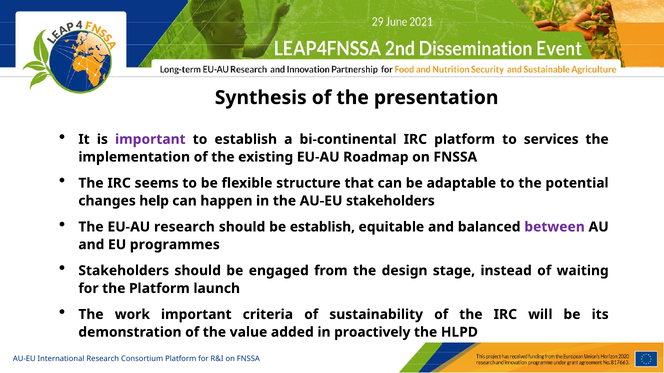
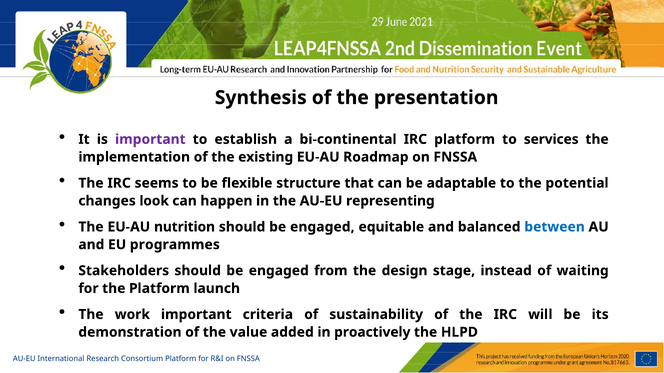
help: help -> look
AU-EU stakeholders: stakeholders -> representing
EU-AU research: research -> nutrition
establish at (322, 227): establish -> engaged
between colour: purple -> blue
